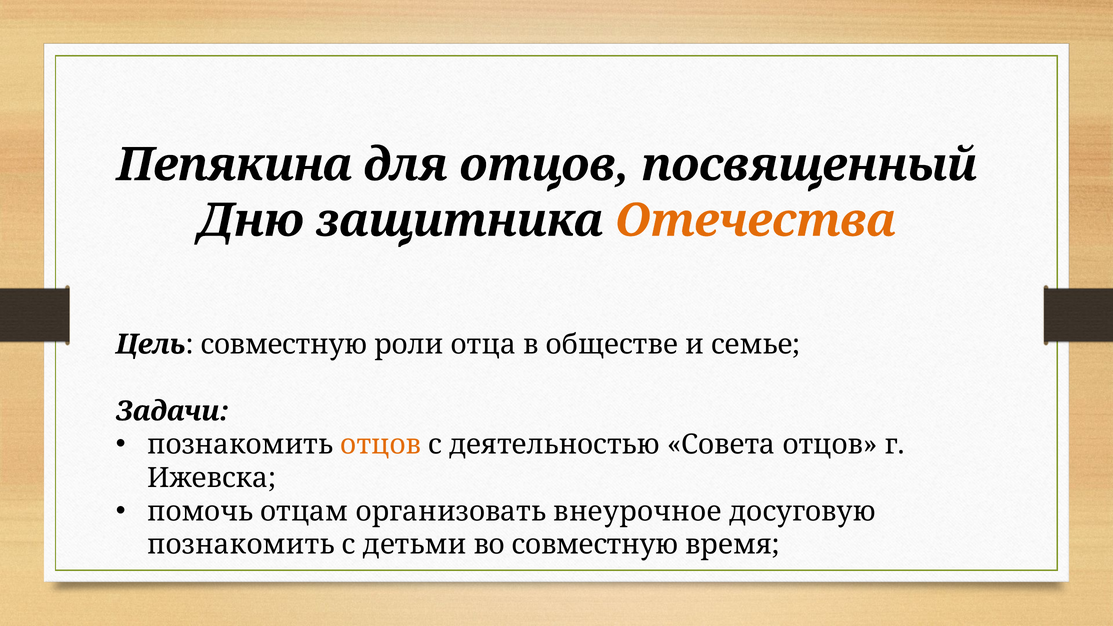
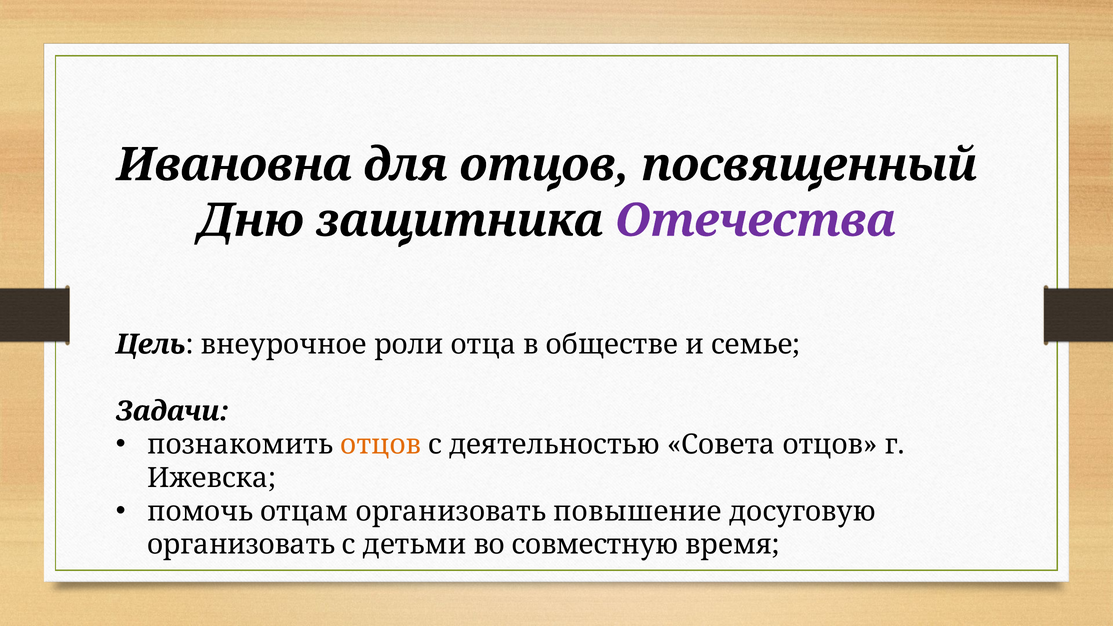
Пепякина: Пепякина -> Ивановна
Отечества colour: orange -> purple
Цель совместную: совместную -> внеурочное
внеурочное: внеурочное -> повышение
познакомить at (241, 545): познакомить -> организовать
